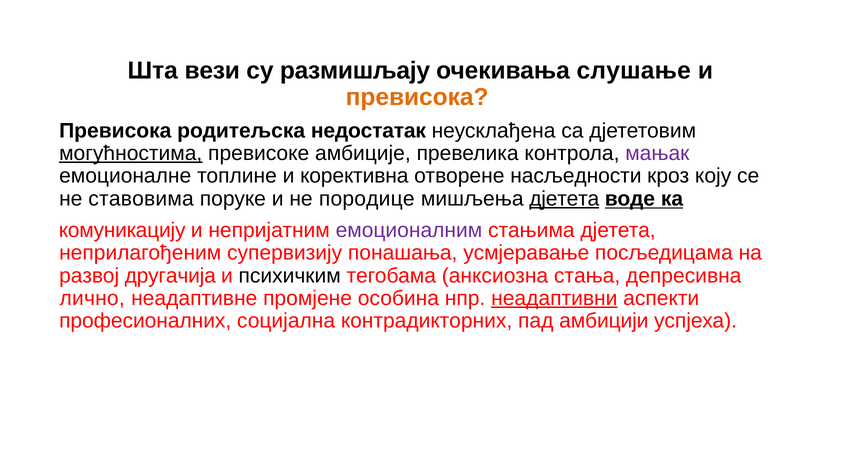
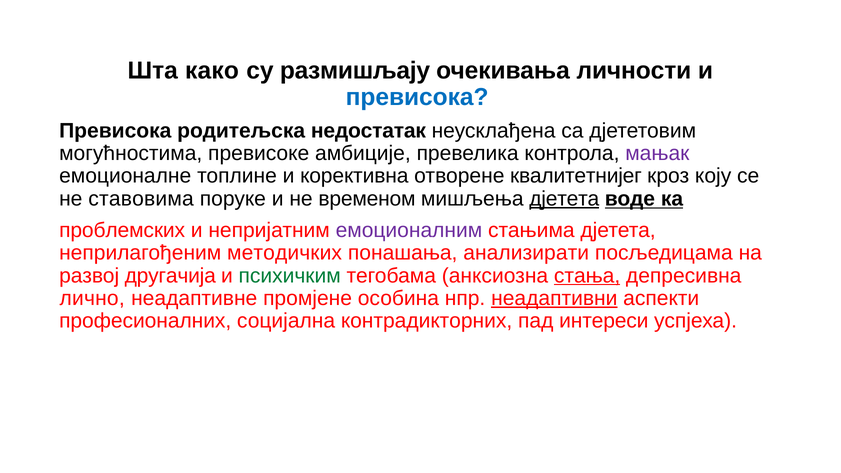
вези: вези -> како
слушање: слушање -> личности
превисока at (417, 97) colour: orange -> blue
могућностима underline: present -> none
насљедности: насљедности -> квалитетнијег
породице: породице -> временом
комуникацију: комуникацију -> проблемских
супервизију: супервизију -> методичких
усмјеравање: усмјеравање -> анализирати
психичким colour: black -> green
стања underline: none -> present
амбицији: амбицији -> интереси
